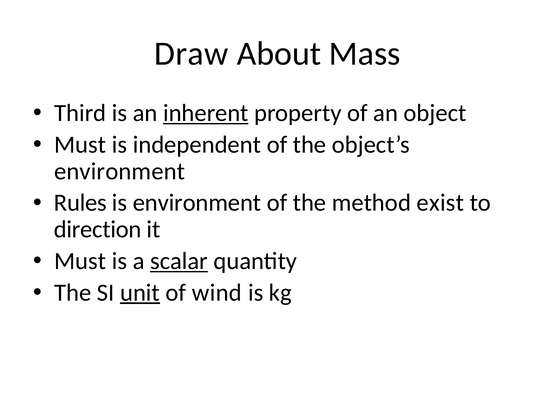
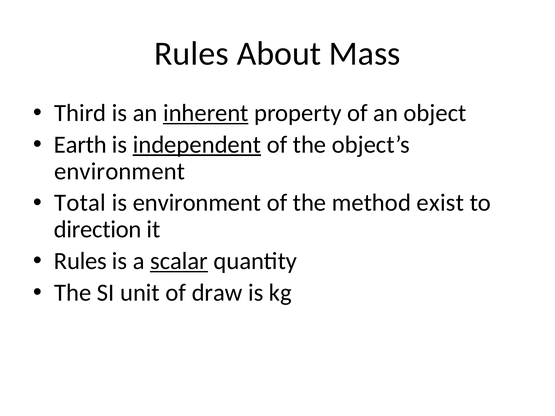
Draw at (191, 54): Draw -> Rules
Must at (80, 145): Must -> Earth
independent underline: none -> present
Rules: Rules -> Total
Must at (80, 261): Must -> Rules
unit underline: present -> none
wind: wind -> draw
